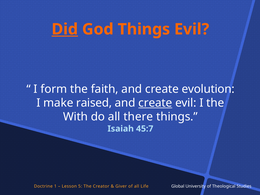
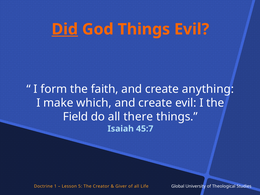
evolution: evolution -> anything
raised: raised -> which
create at (155, 103) underline: present -> none
With: With -> Field
